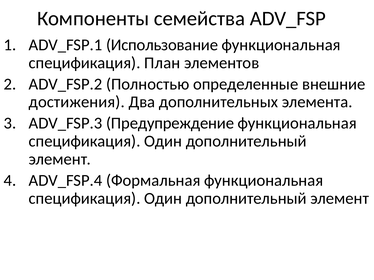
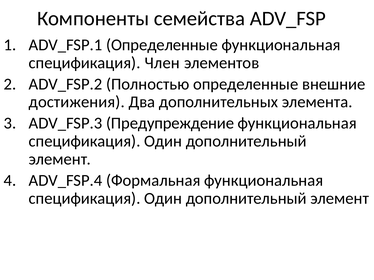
ADV_FSP.1 Использование: Использование -> Определенные
План: План -> Член
